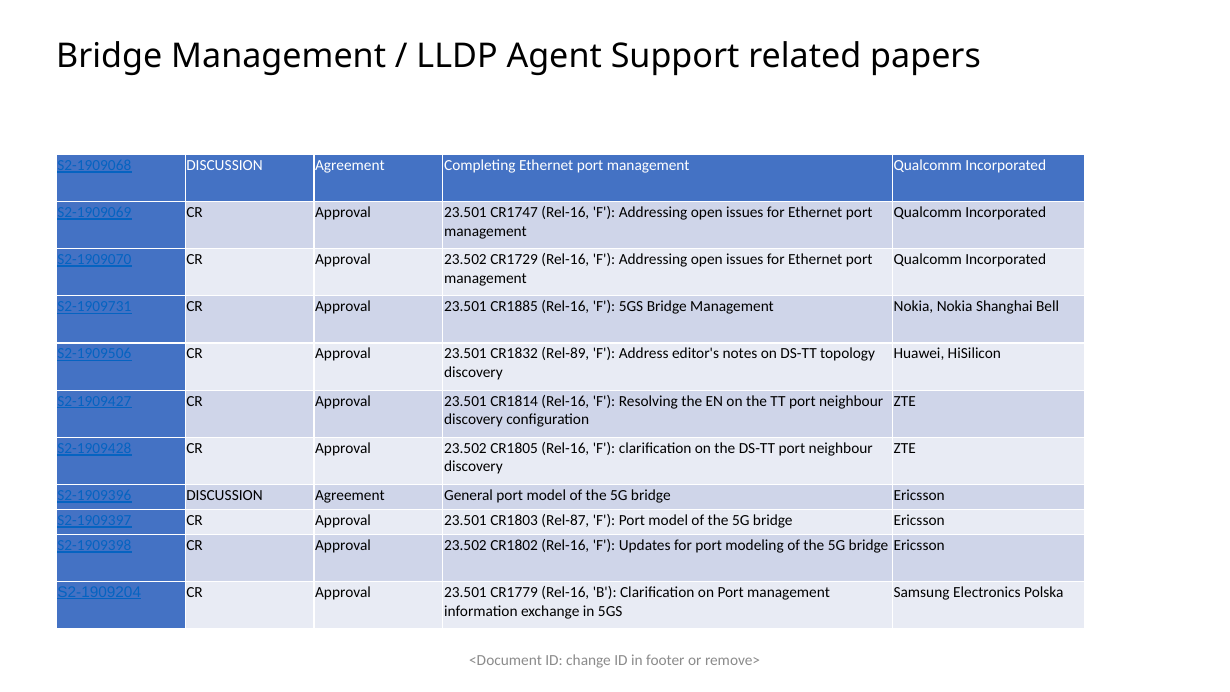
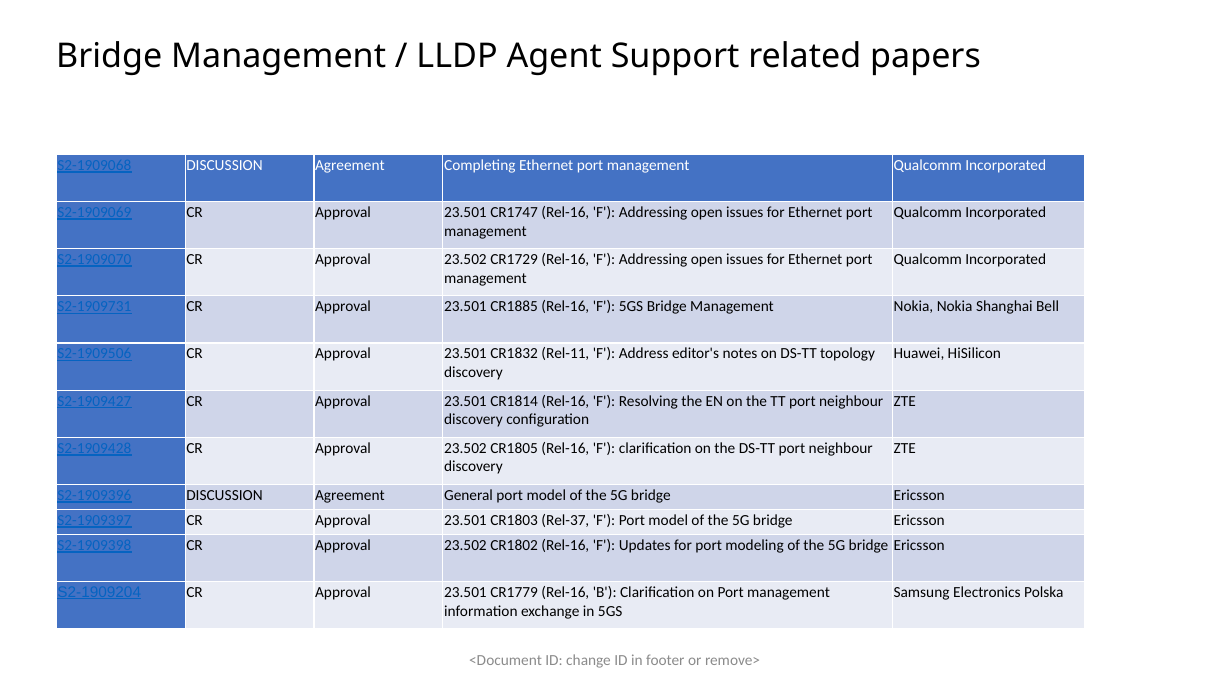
Rel-89: Rel-89 -> Rel-11
Rel-87: Rel-87 -> Rel-37
